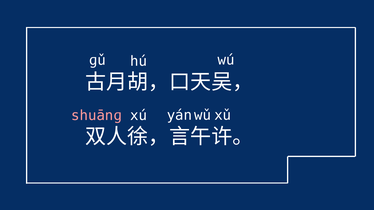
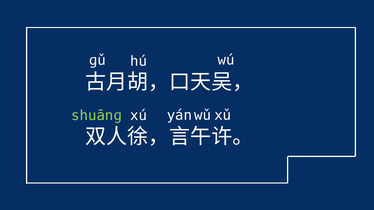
shuānɡ colour: pink -> light green
